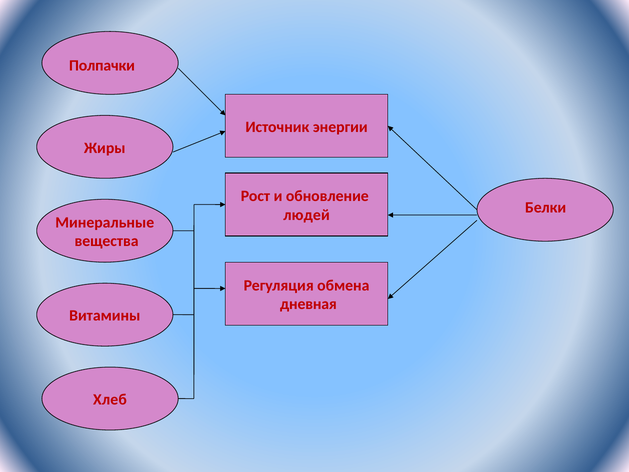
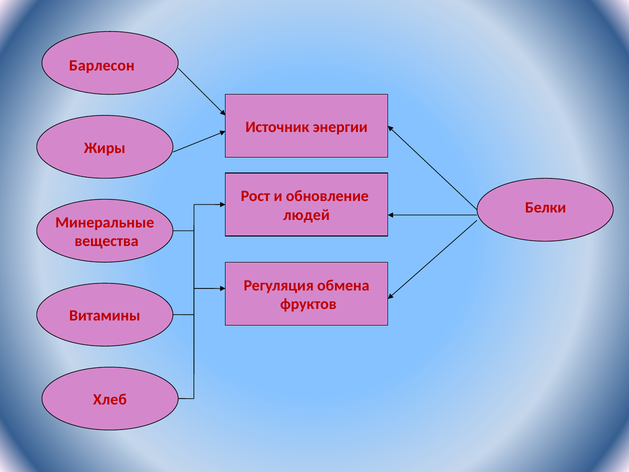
Полпачки: Полпачки -> Барлесон
дневная: дневная -> фруктов
